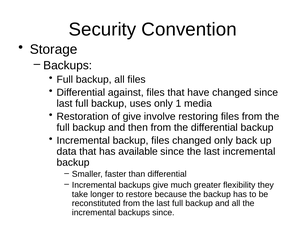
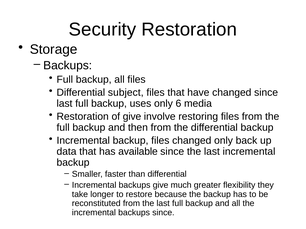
Security Convention: Convention -> Restoration
against: against -> subject
1: 1 -> 6
